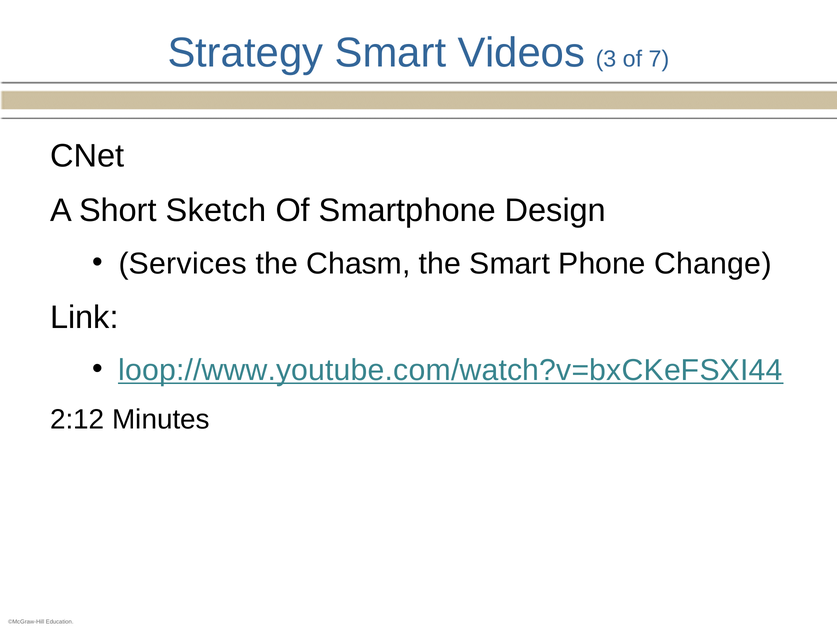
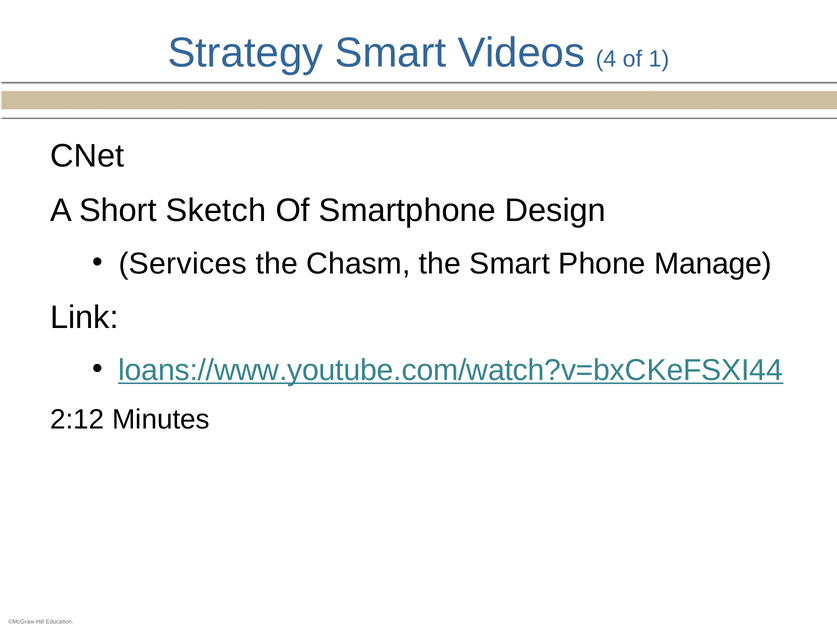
3: 3 -> 4
7: 7 -> 1
Change: Change -> Manage
loop://www.youtube.com/watch?v=bxCKeFSXI44: loop://www.youtube.com/watch?v=bxCKeFSXI44 -> loans://www.youtube.com/watch?v=bxCKeFSXI44
